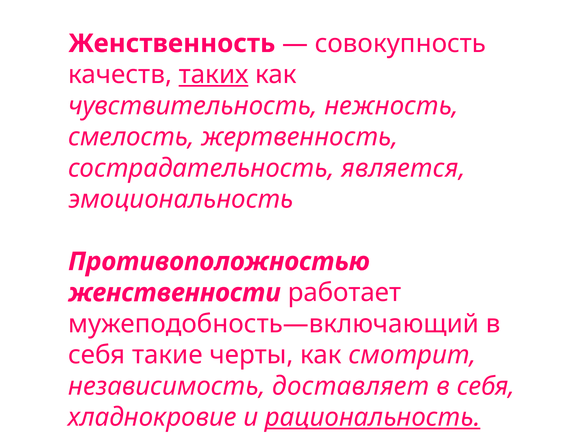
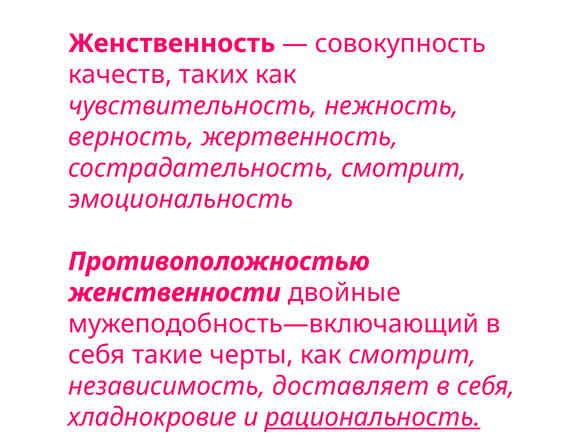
таких underline: present -> none
смелость: смелость -> верность
сострадательность является: является -> смотрит
работает: работает -> двойные
